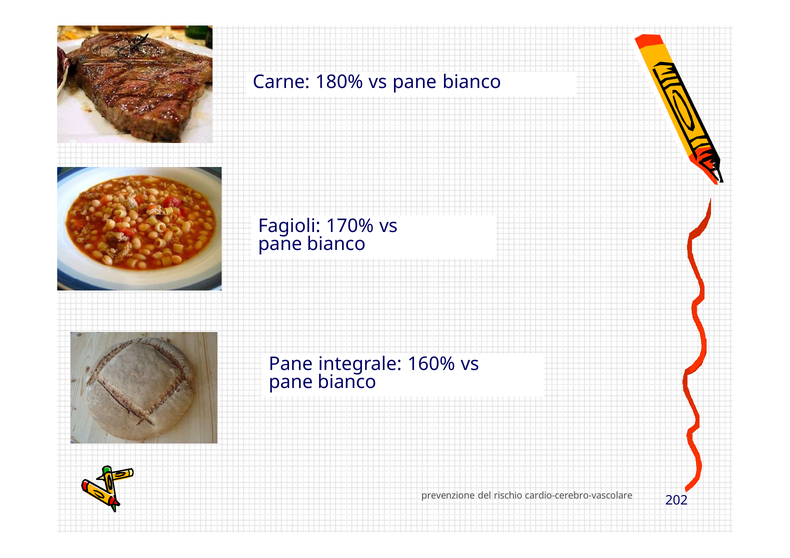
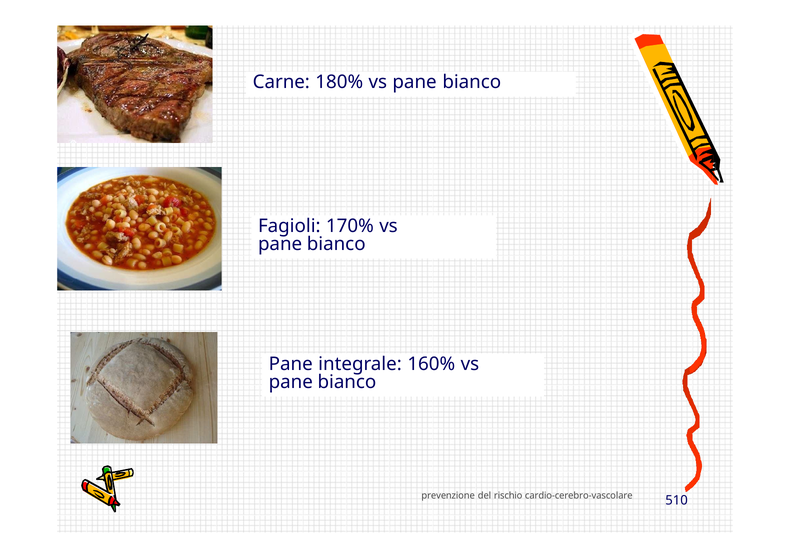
202: 202 -> 510
